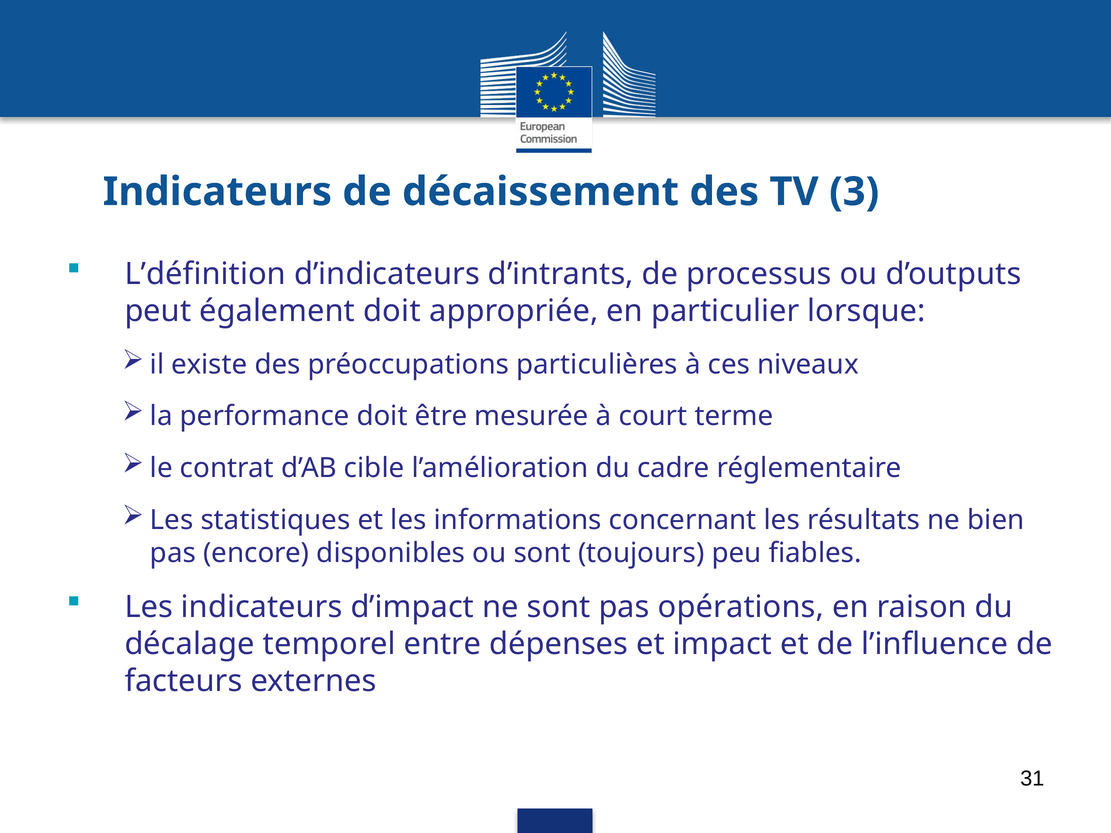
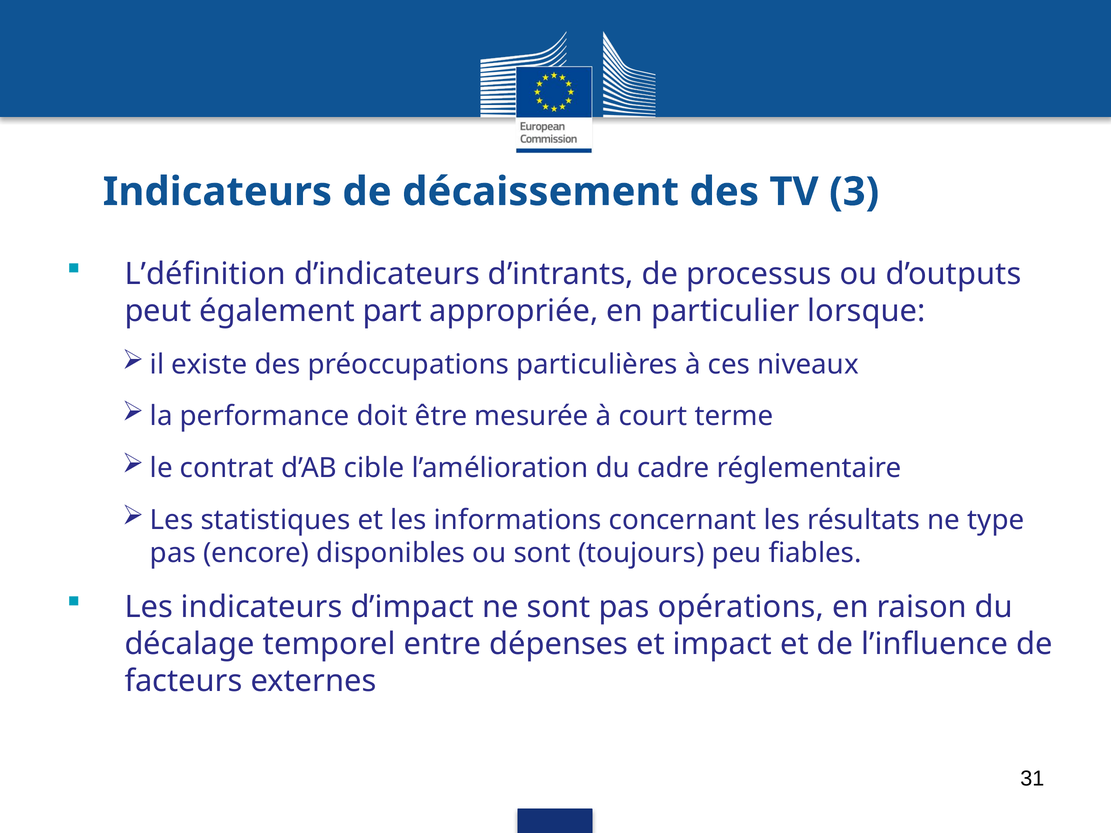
également doit: doit -> part
bien: bien -> type
